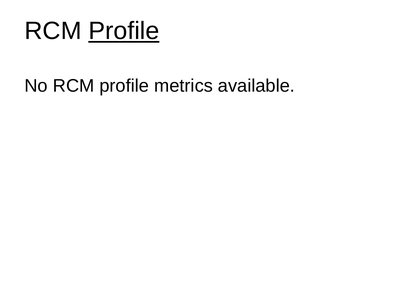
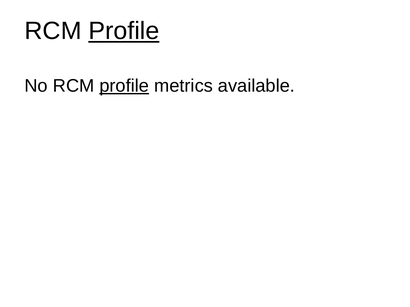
profile at (124, 86) underline: none -> present
